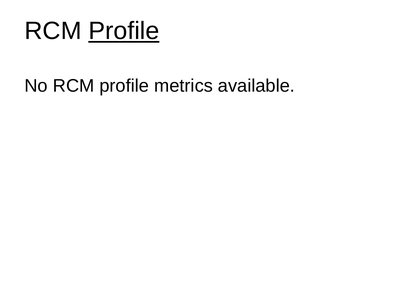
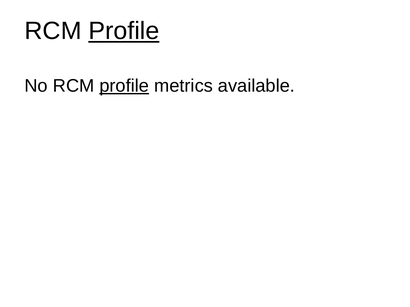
profile at (124, 86) underline: none -> present
